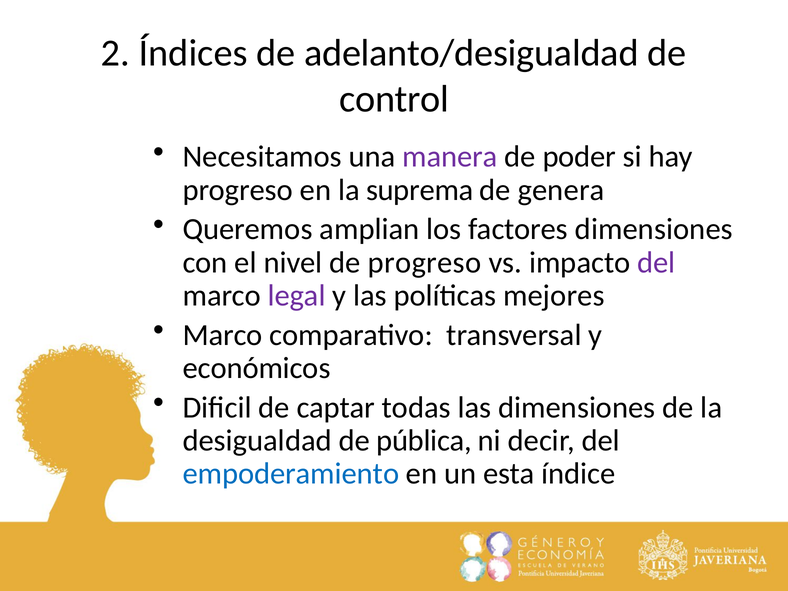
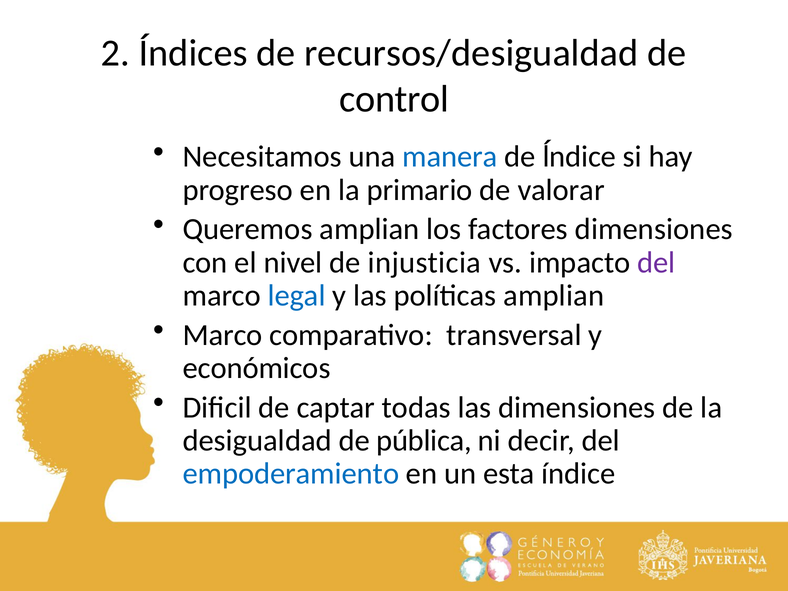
adelanto/desigualdad: adelanto/desigualdad -> recursos/desigualdad
manera colour: purple -> blue
poder: poder -> ĺndice
suprema: suprema -> primario
genera: genera -> valorar
de progreso: progreso -> injusticia
legal colour: purple -> blue
políticas mejores: mejores -> amplian
